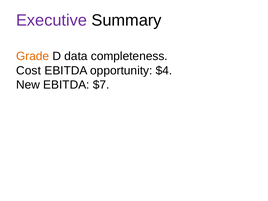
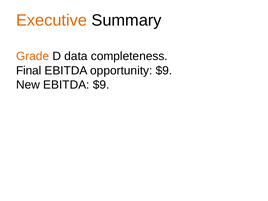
Executive colour: purple -> orange
Cost: Cost -> Final
opportunity $4: $4 -> $9
EBITDA $7: $7 -> $9
